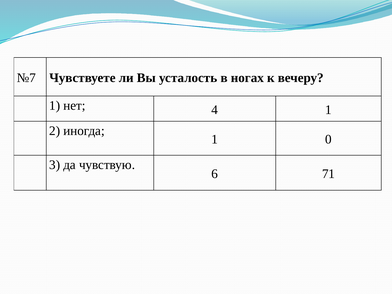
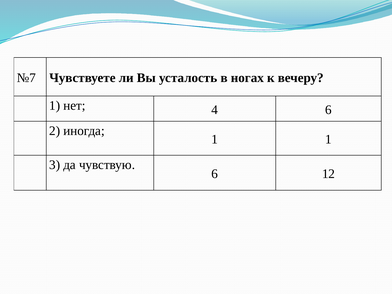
4 1: 1 -> 6
1 0: 0 -> 1
71: 71 -> 12
